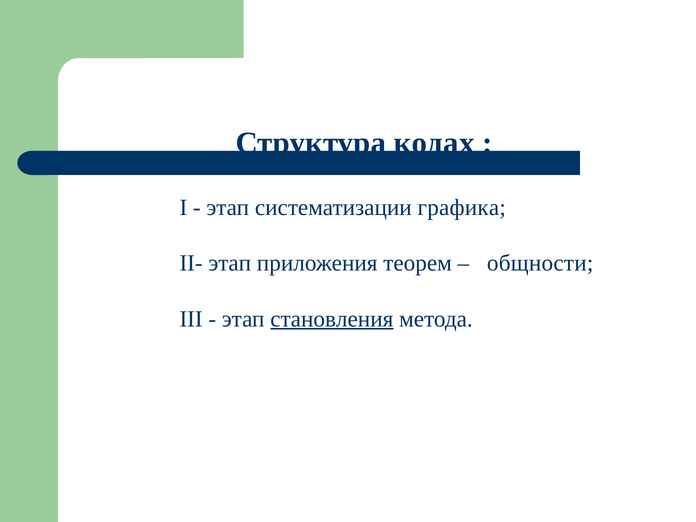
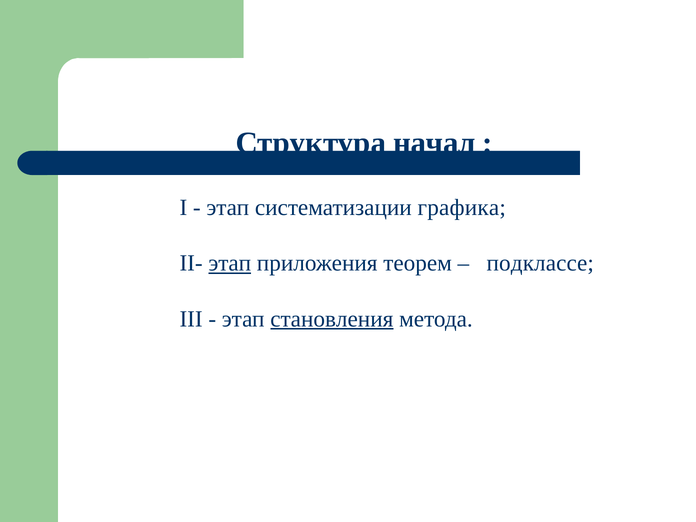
кодах: кодах -> начал
этап at (230, 263) underline: none -> present
общности: общности -> подклассе
